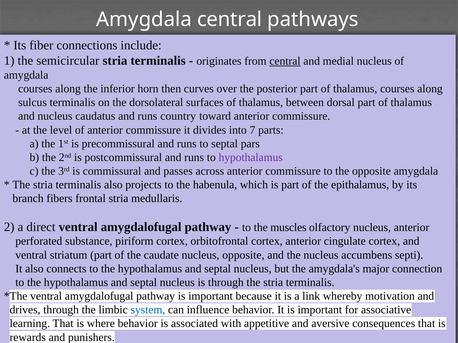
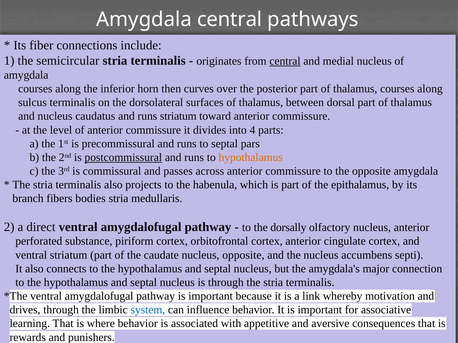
runs country: country -> striatum
7: 7 -> 4
postcommissural underline: none -> present
hypothalamus at (251, 158) colour: purple -> orange
frontal: frontal -> bodies
muscles: muscles -> dorsally
